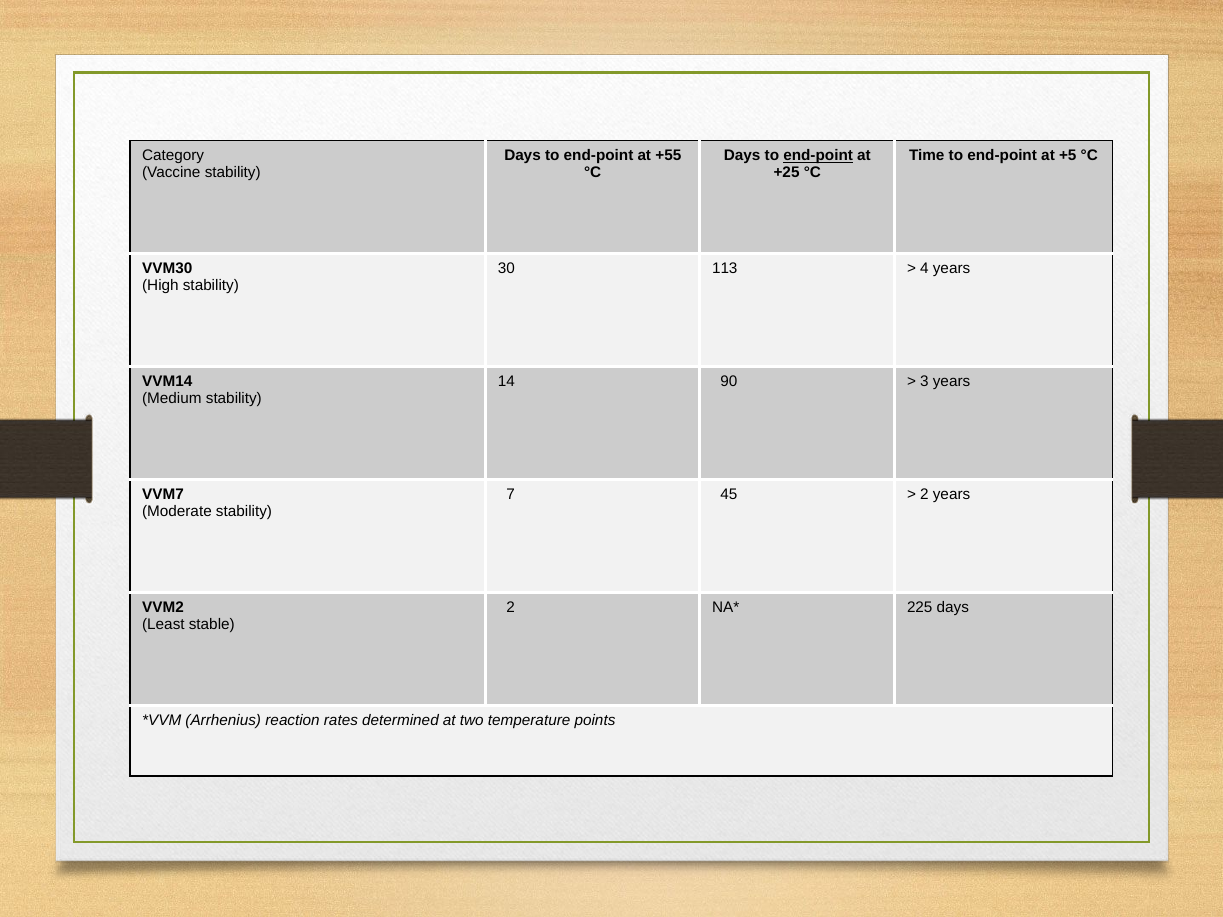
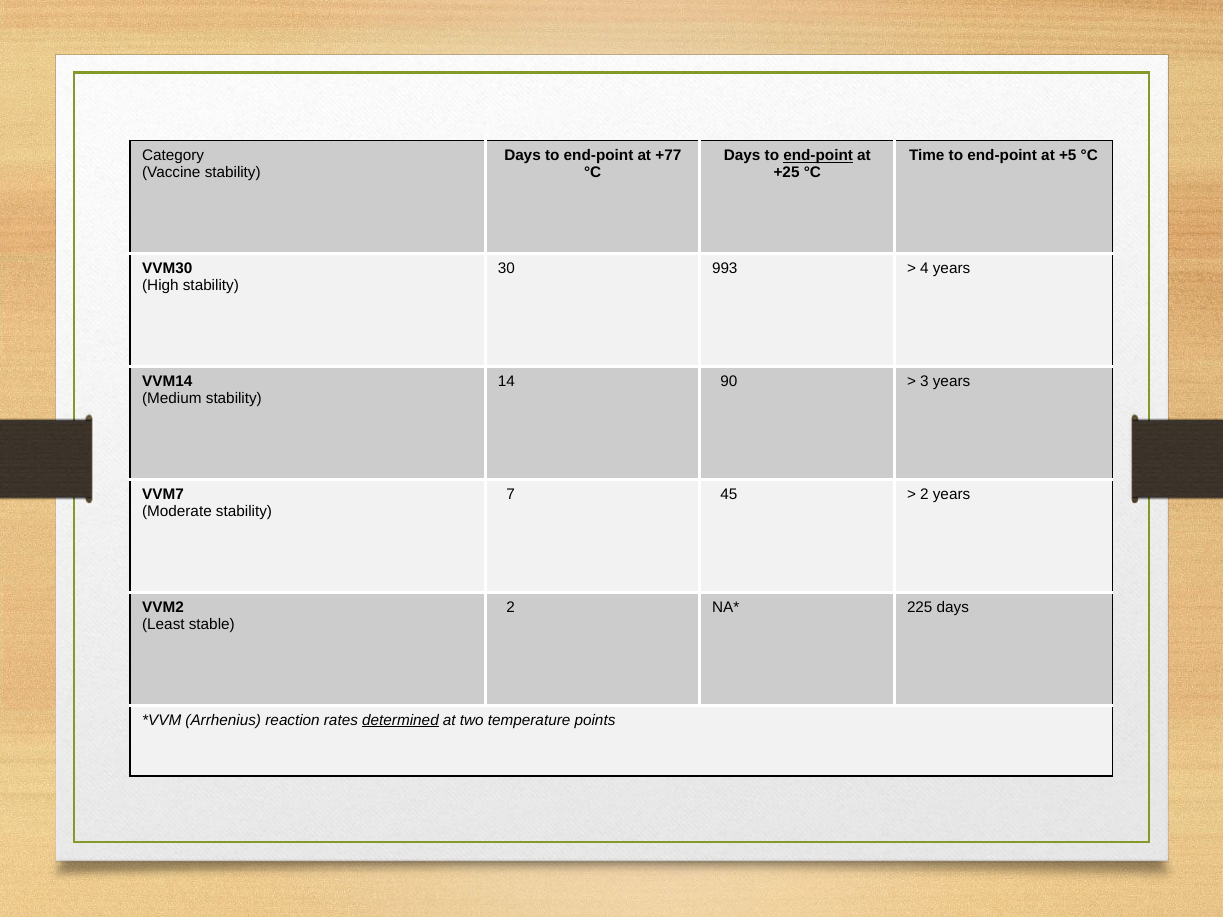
+55: +55 -> +77
113: 113 -> 993
determined underline: none -> present
